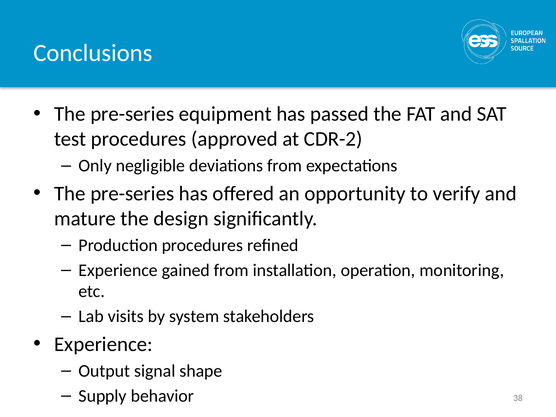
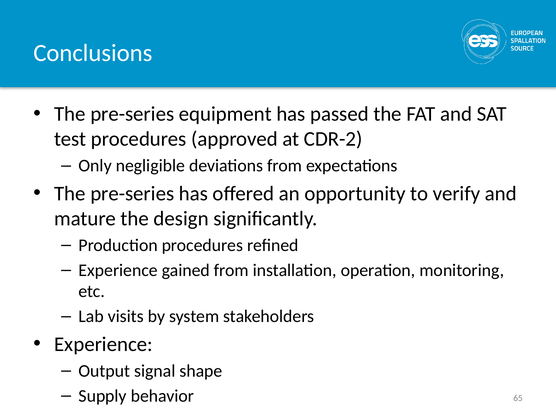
38: 38 -> 65
